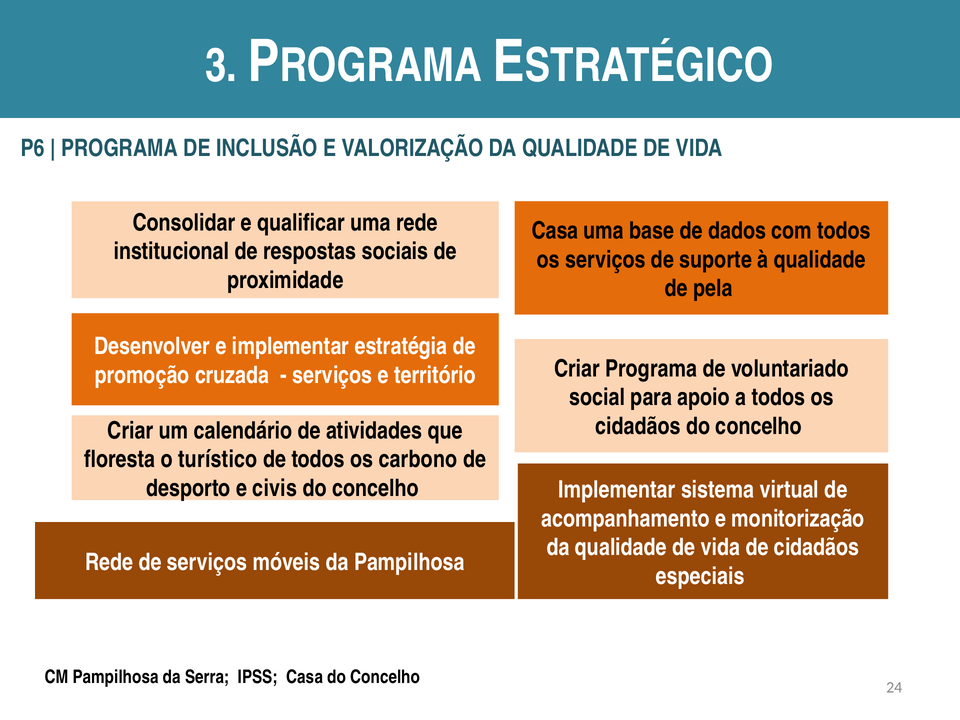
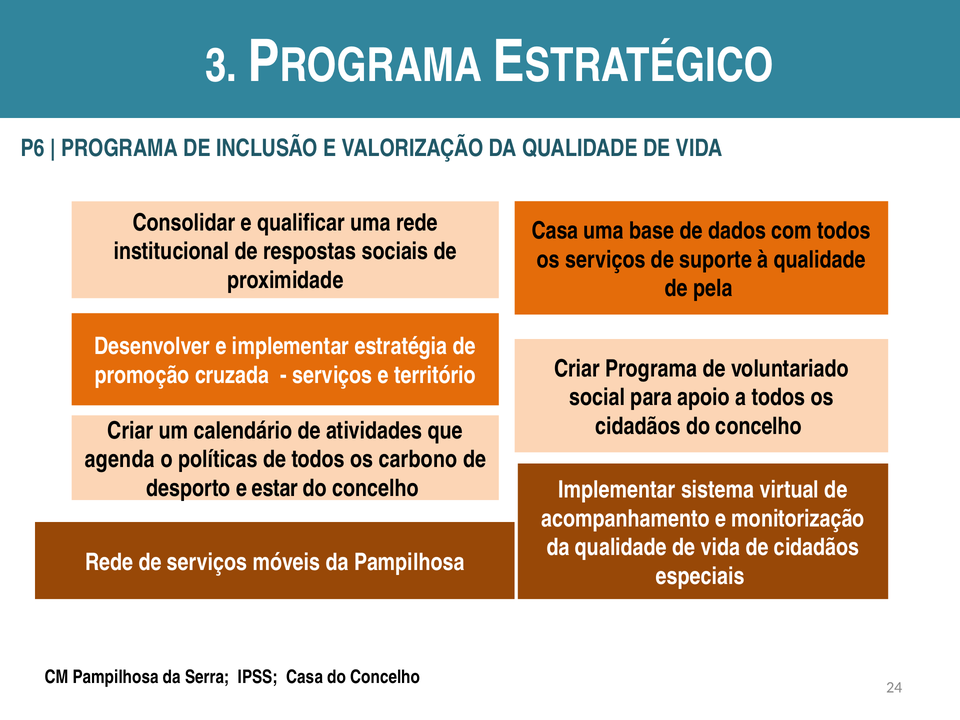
floresta: floresta -> agenda
turístico: turístico -> políticas
civis: civis -> estar
